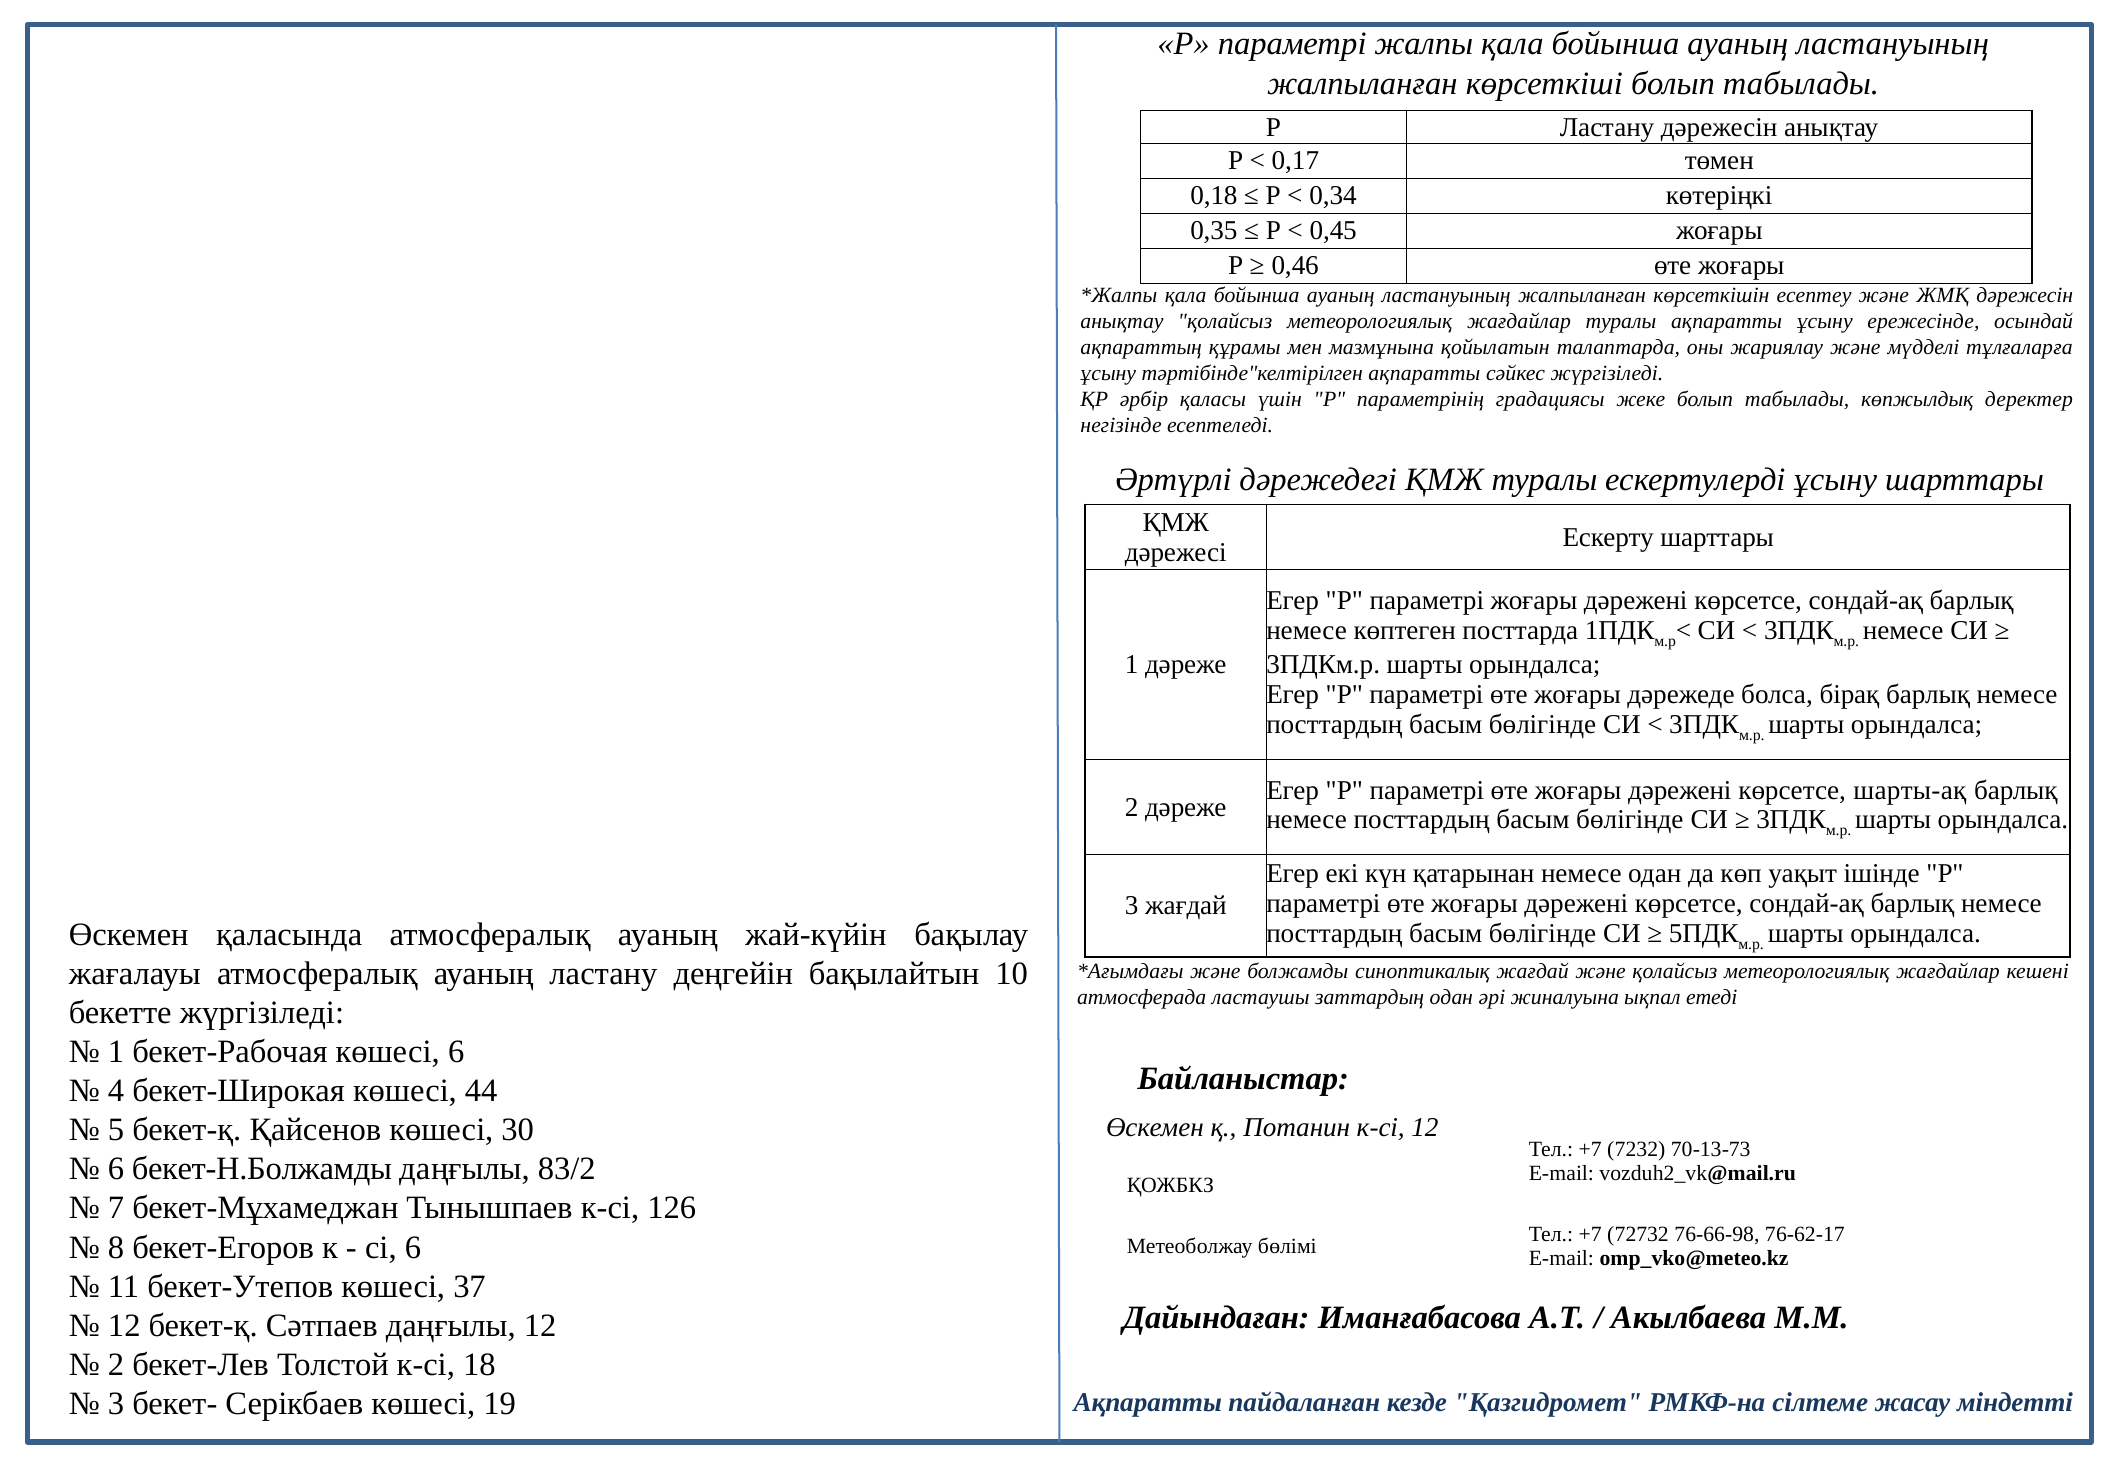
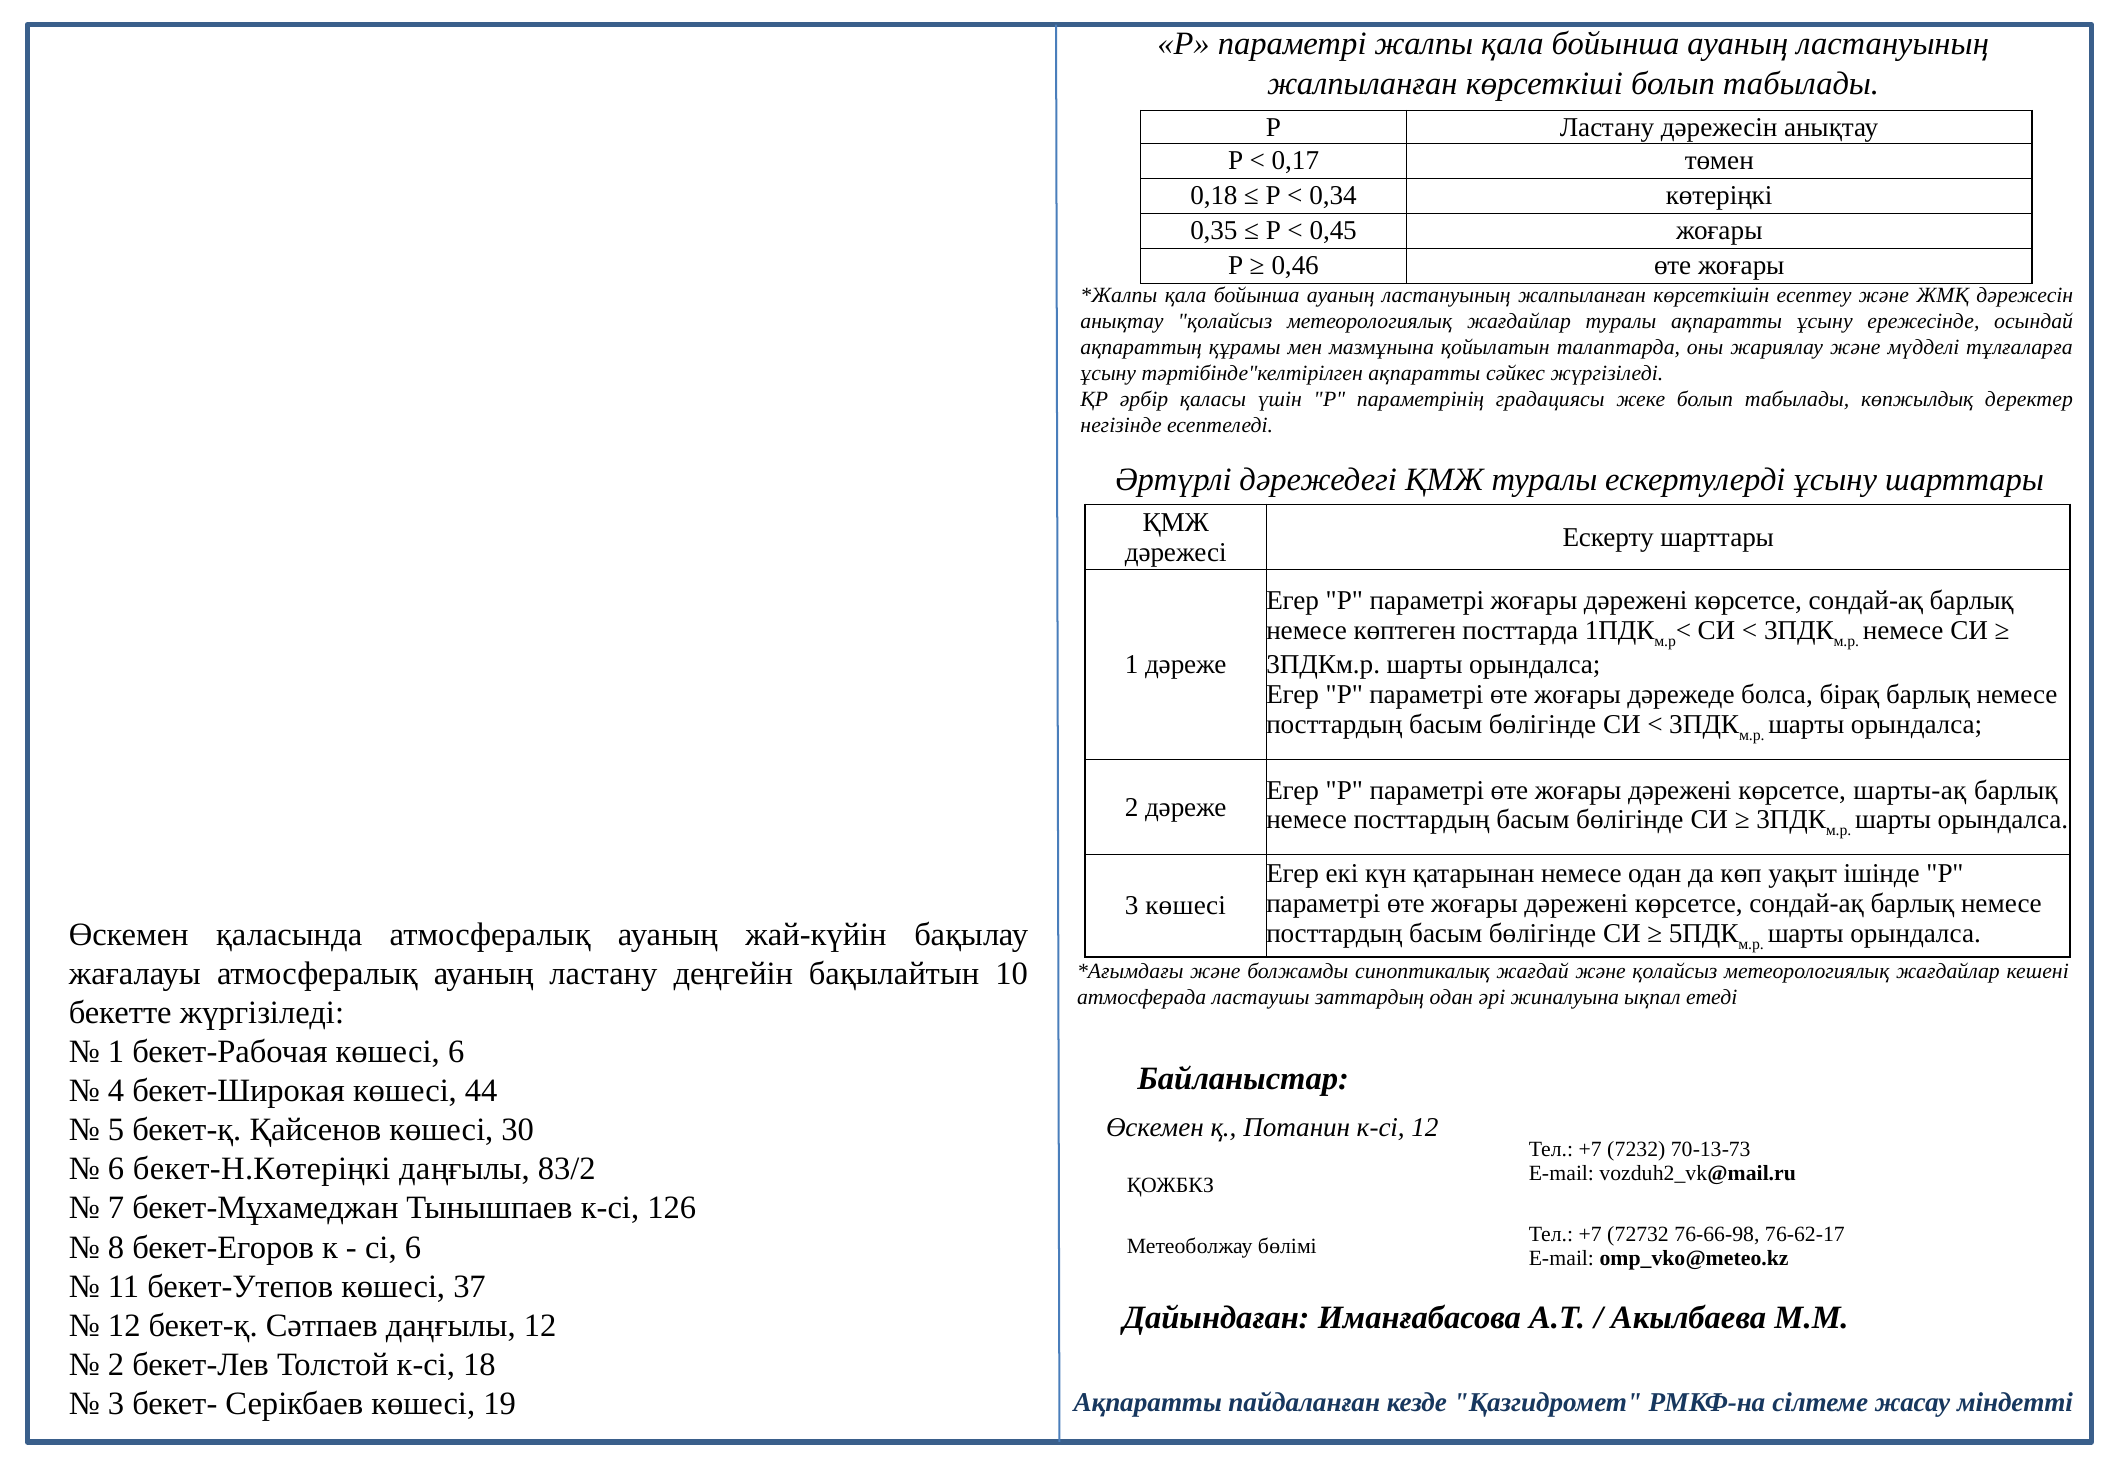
3 жағдай: жағдай -> көшесі
бекет-Н.Болжамды: бекет-Н.Болжамды -> бекет-Н.Көтеріңкі
